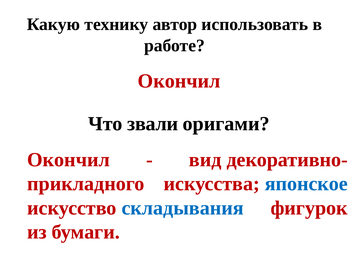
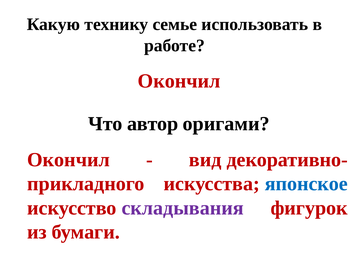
автор: автор -> семье
звали: звали -> автор
складывания colour: blue -> purple
